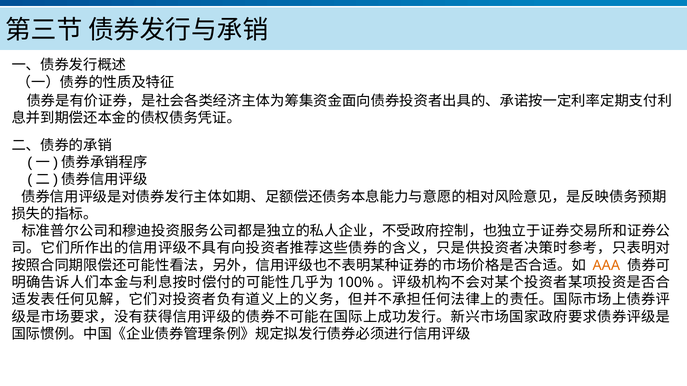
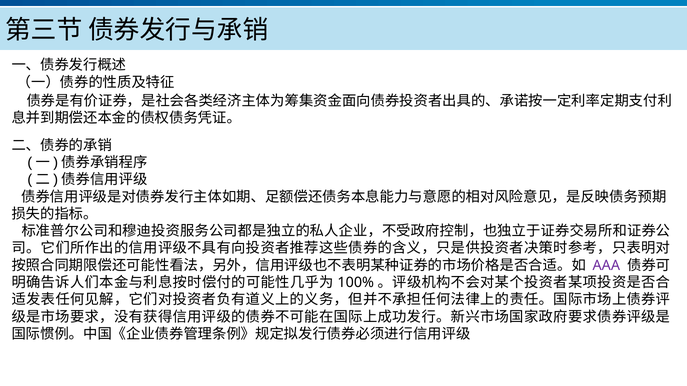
AAA colour: orange -> purple
